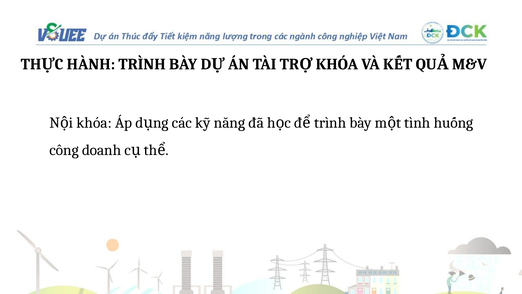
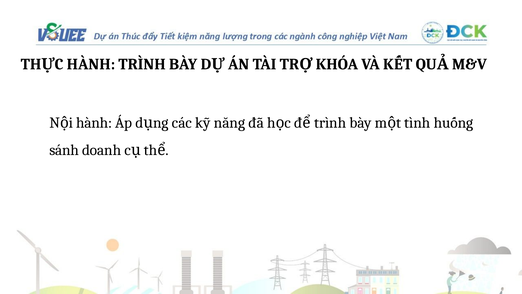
khóa at (94, 123): khóa -> hành
công: công -> sánh
